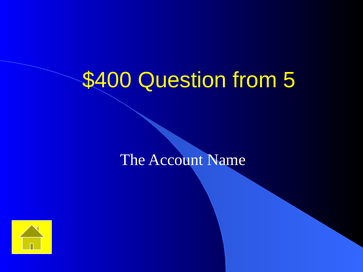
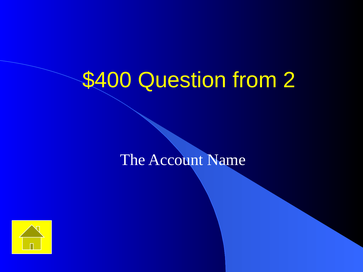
5: 5 -> 2
